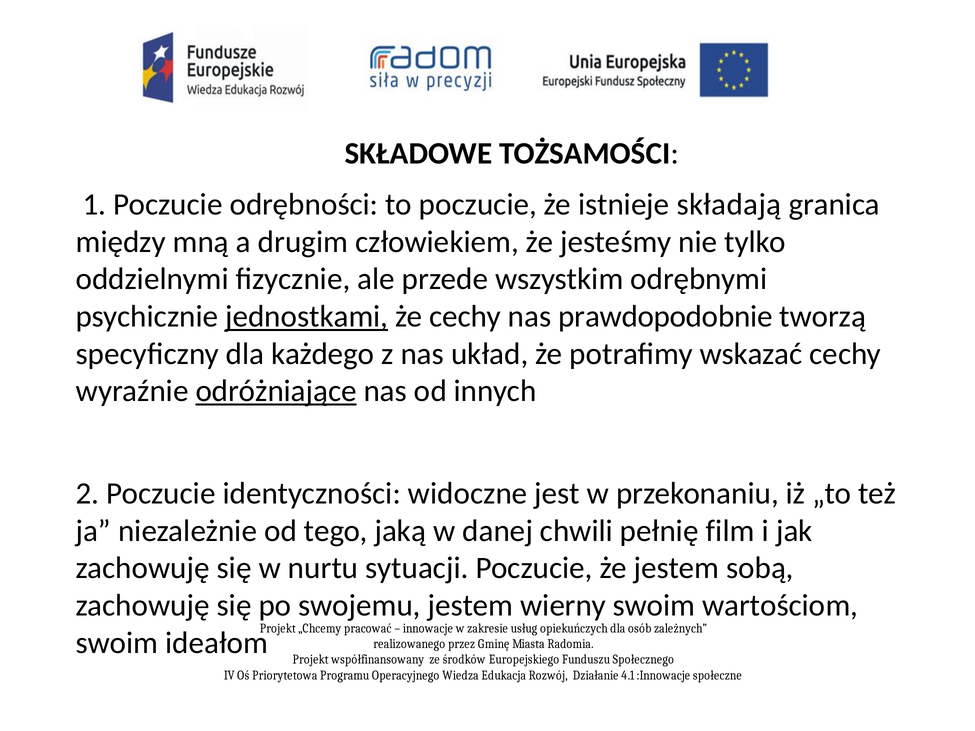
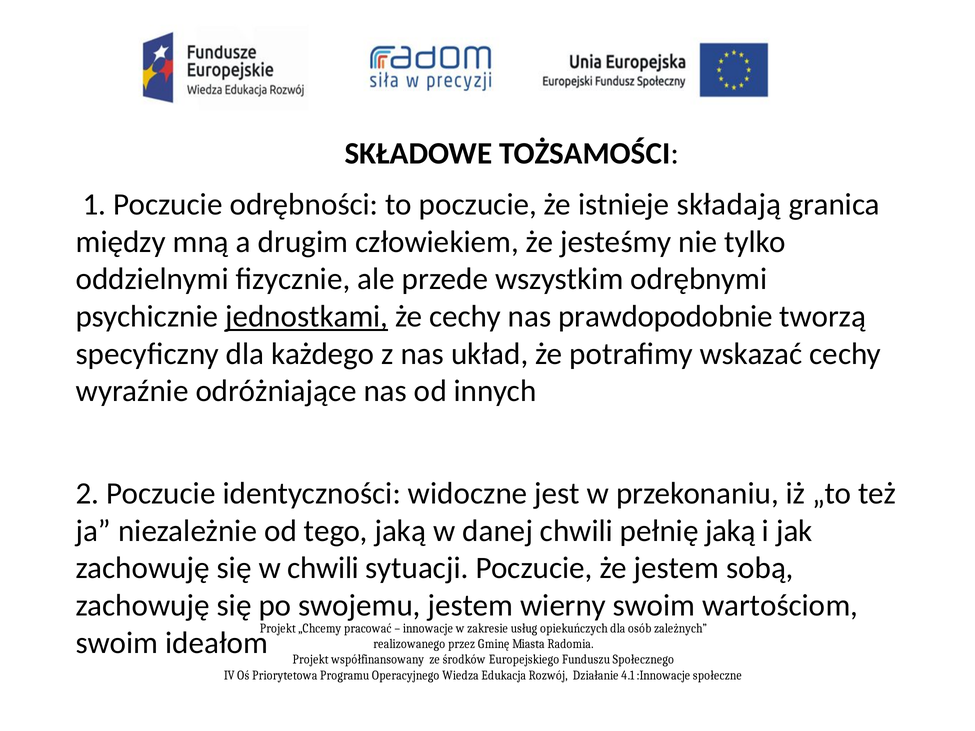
odróżniające underline: present -> none
pełnię film: film -> jaką
w nurtu: nurtu -> chwili
